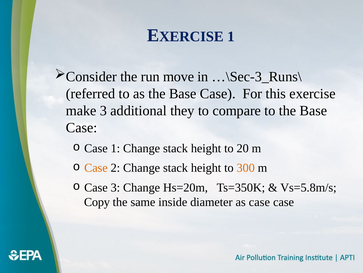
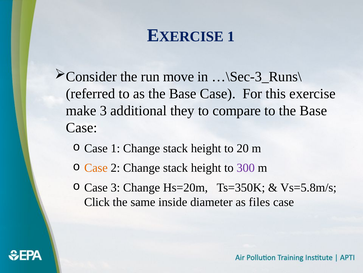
300 colour: orange -> purple
Copy: Copy -> Click
as case: case -> files
